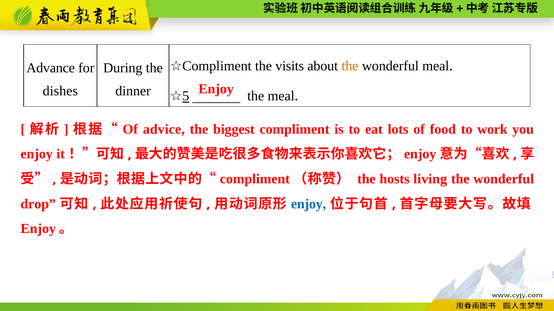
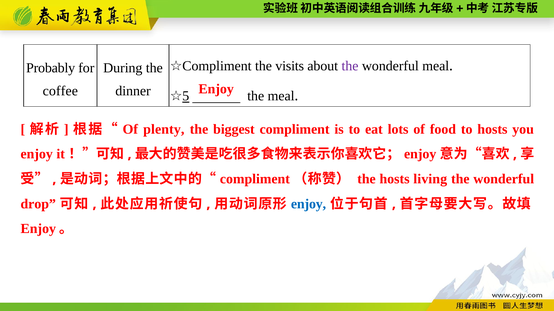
the at (350, 66) colour: orange -> purple
Advance: Advance -> Probably
dishes: dishes -> coffee
advice: advice -> plenty
to work: work -> hosts
